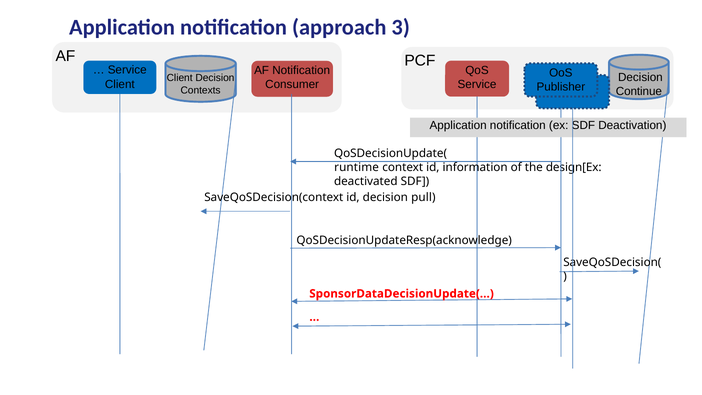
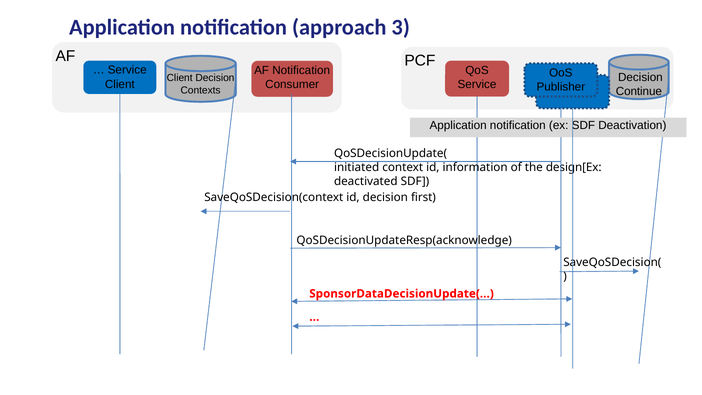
runtime: runtime -> initiated
pull: pull -> first
